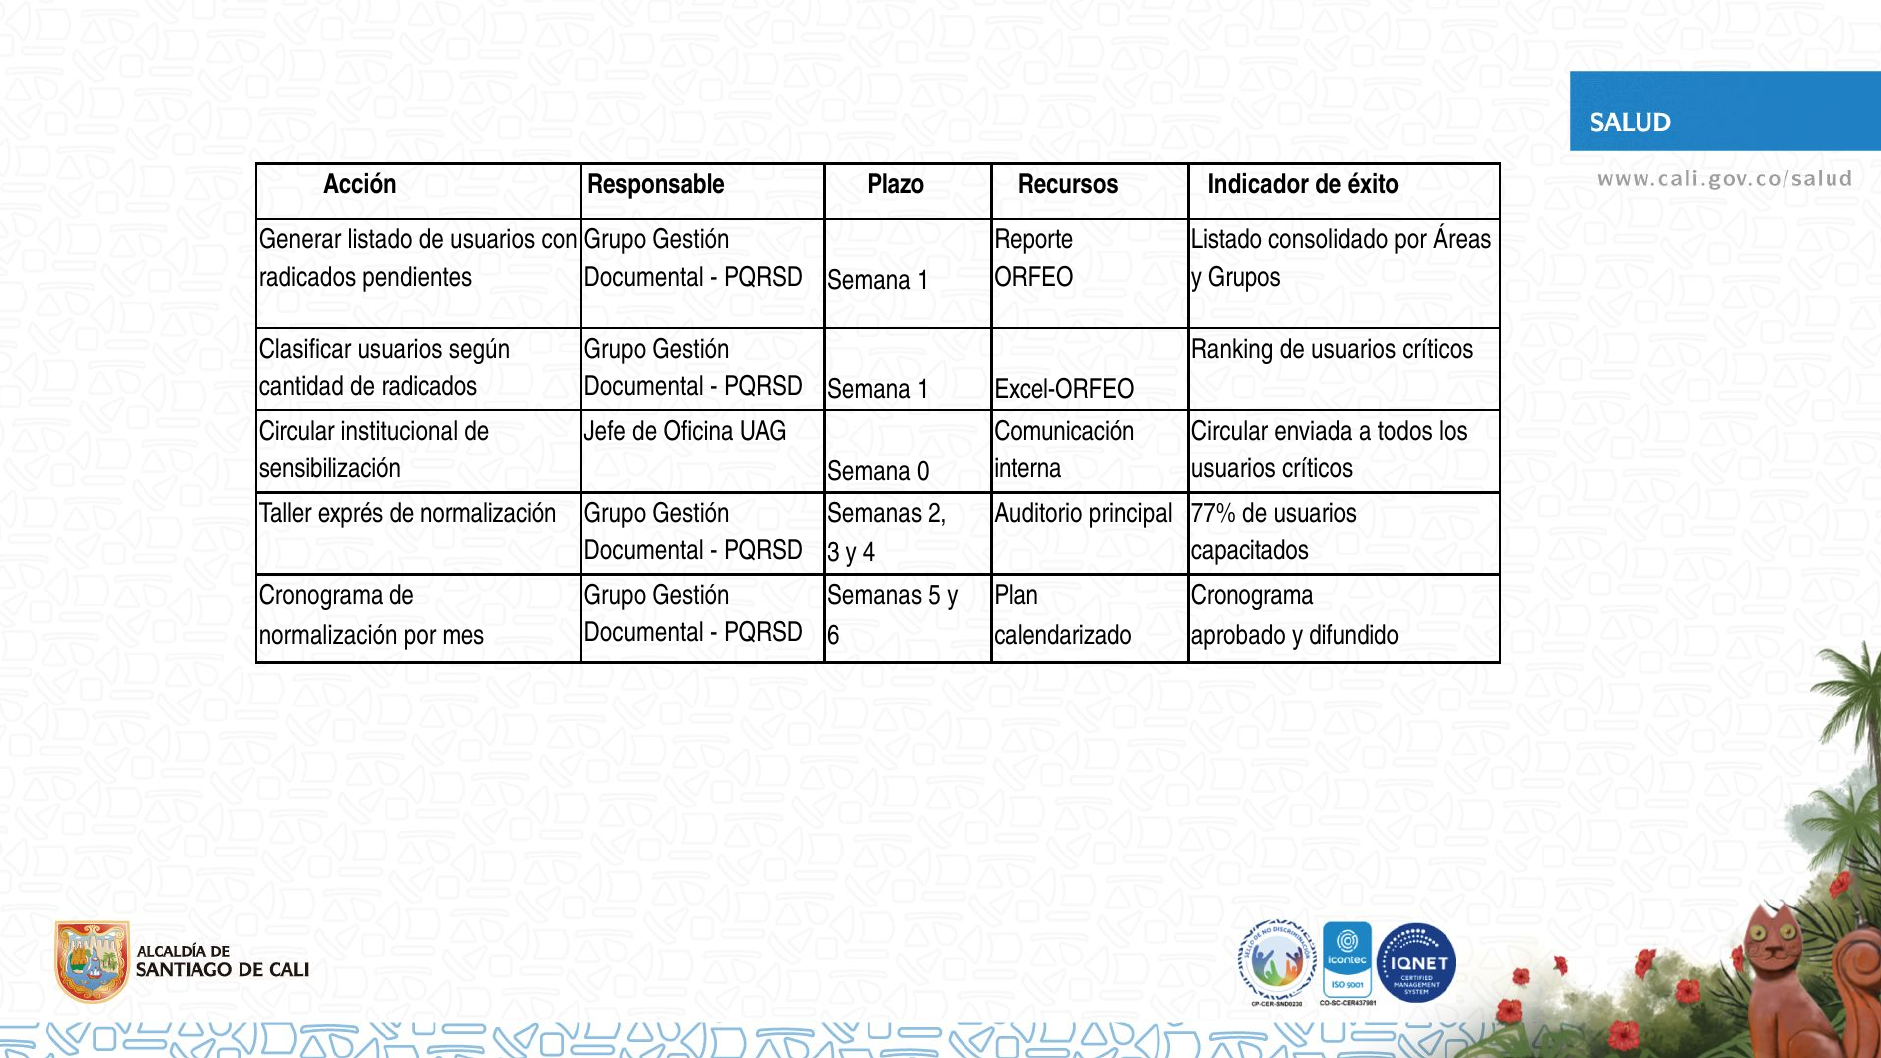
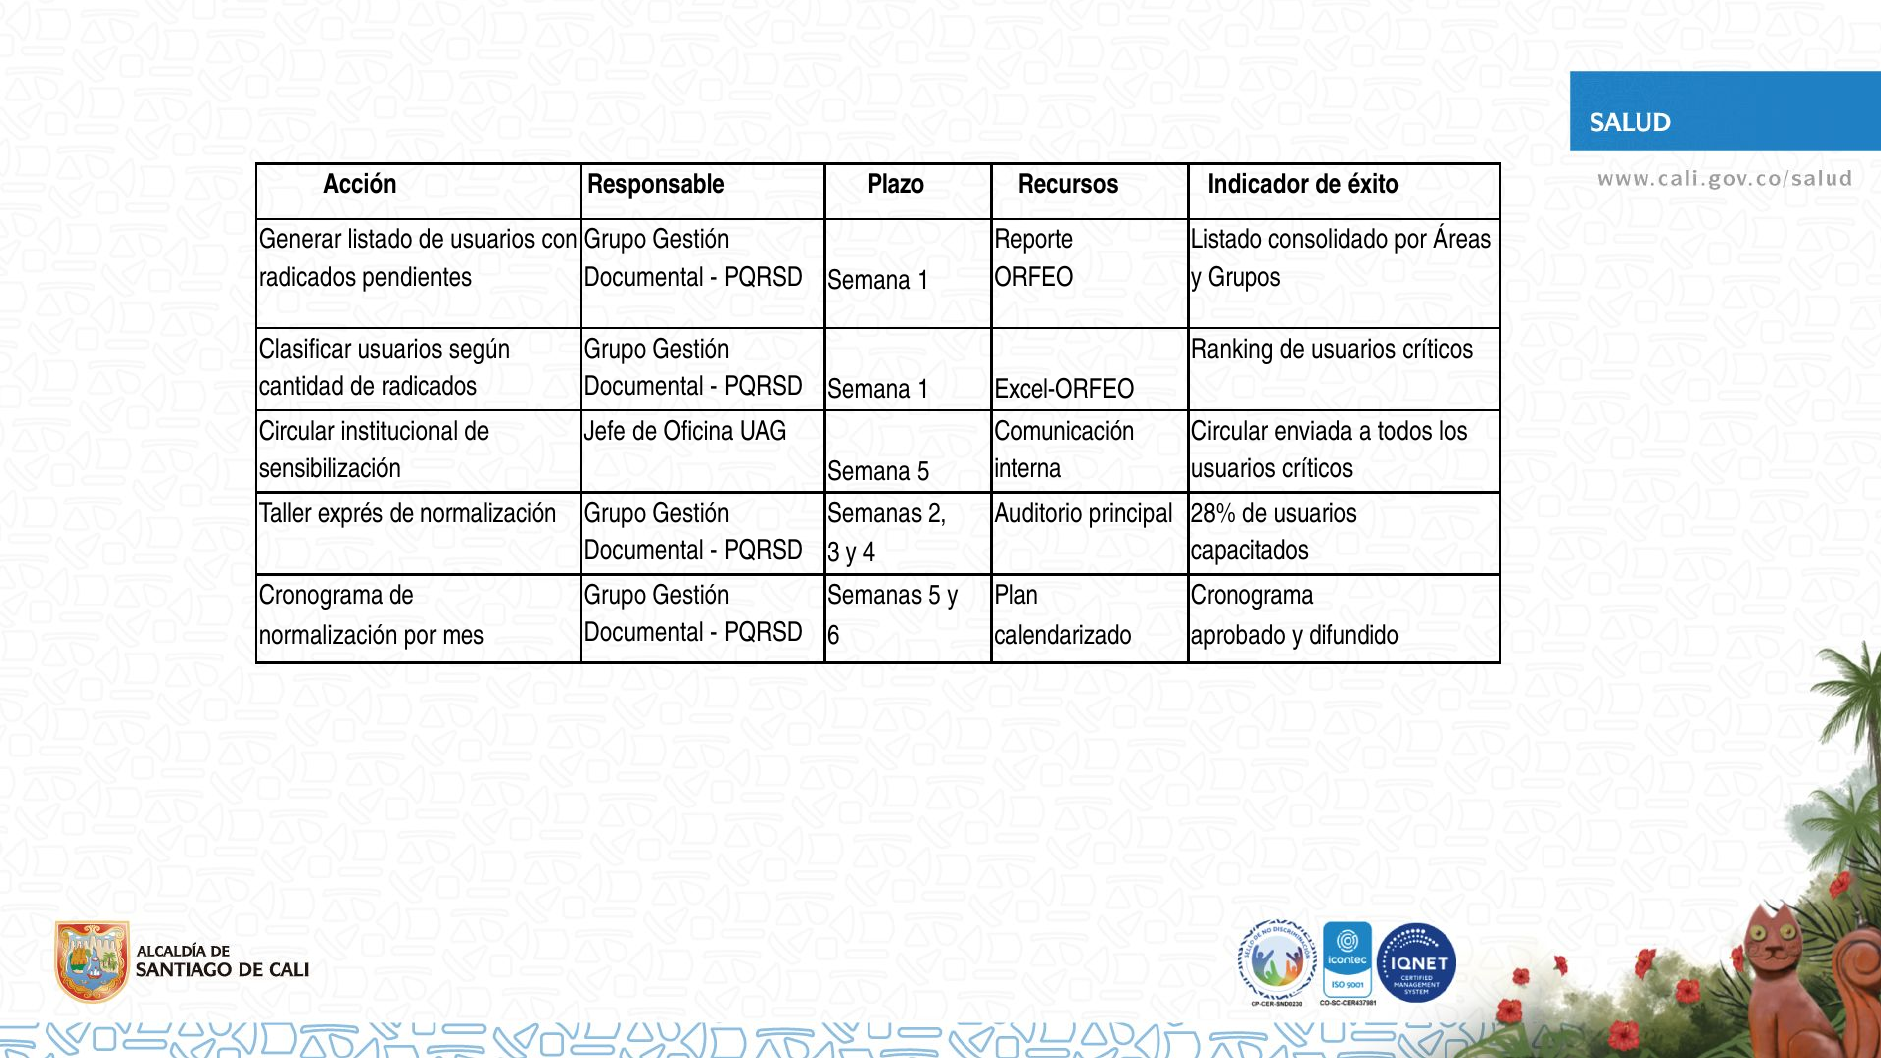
Semana 0: 0 -> 5
77%: 77% -> 28%
